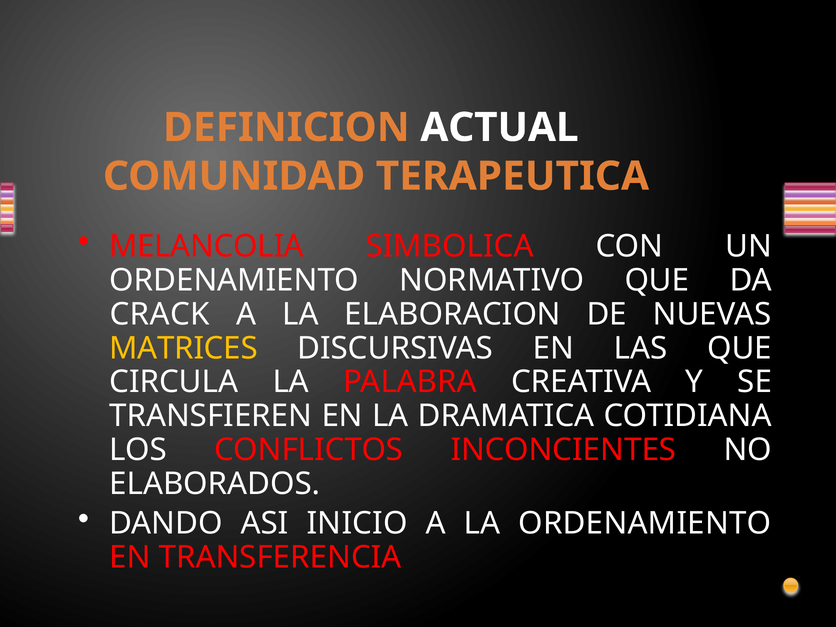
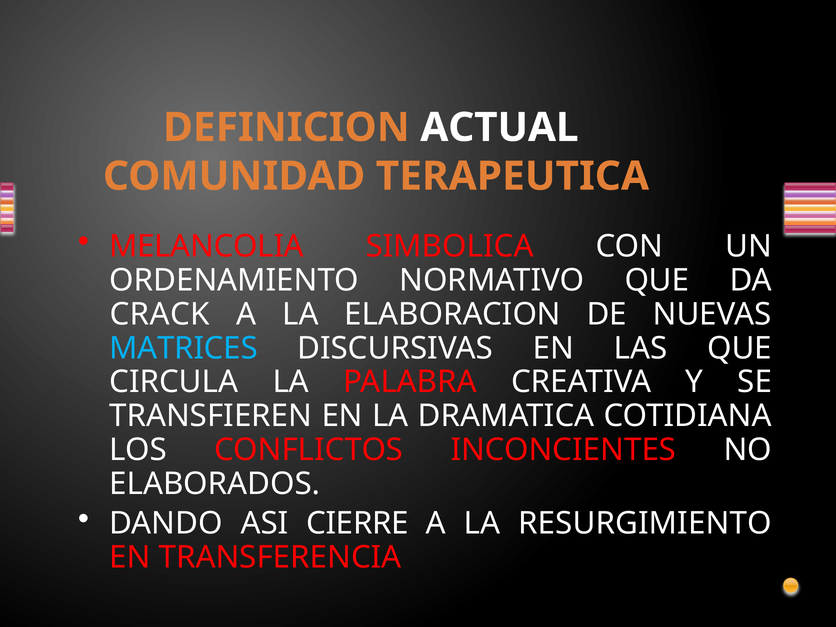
MATRICES colour: yellow -> light blue
INICIO: INICIO -> CIERRE
LA ORDENAMIENTO: ORDENAMIENTO -> RESURGIMIENTO
